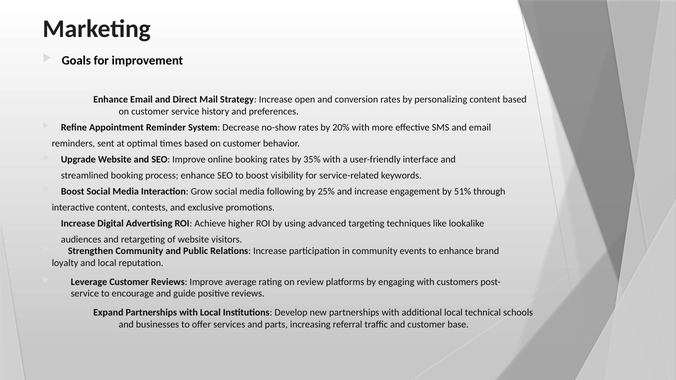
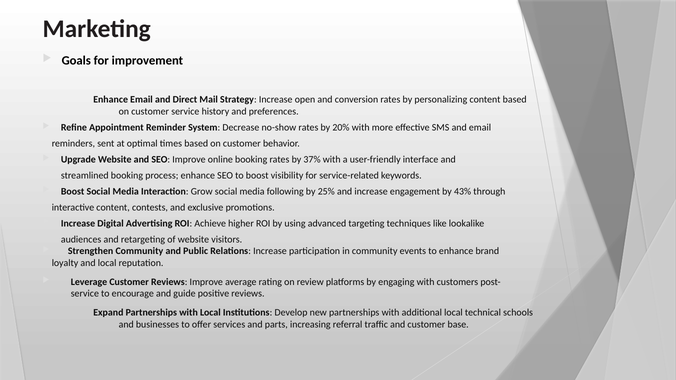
35%: 35% -> 37%
51%: 51% -> 43%
